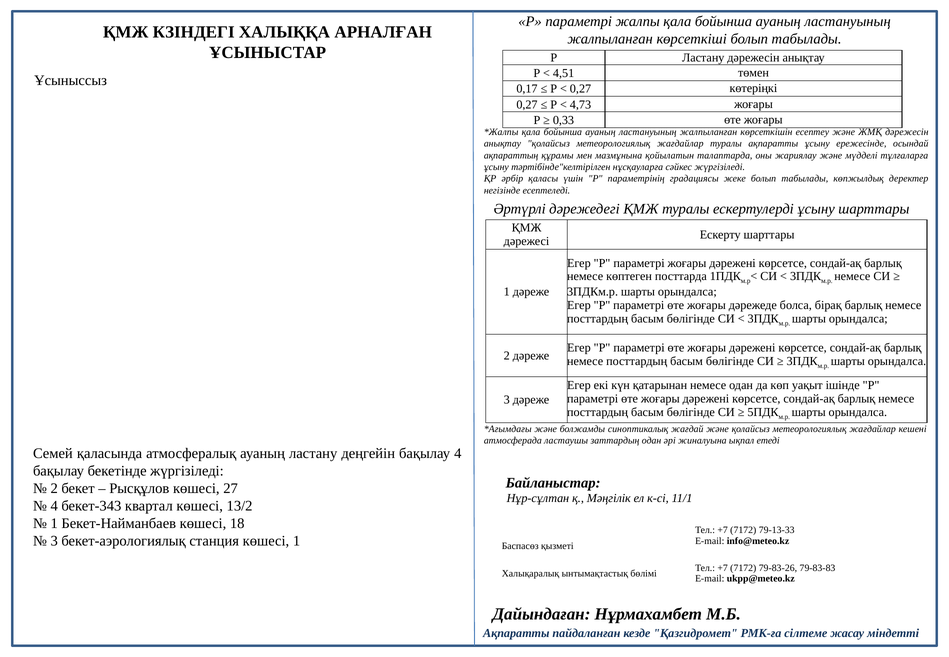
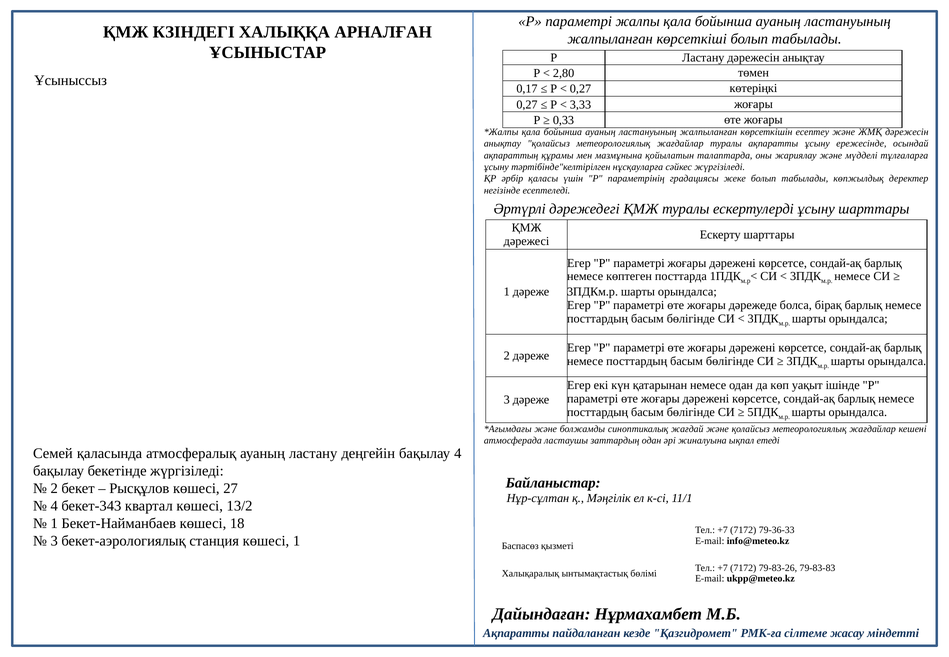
4,51: 4,51 -> 2,80
4,73: 4,73 -> 3,33
79-13-33: 79-13-33 -> 79-36-33
